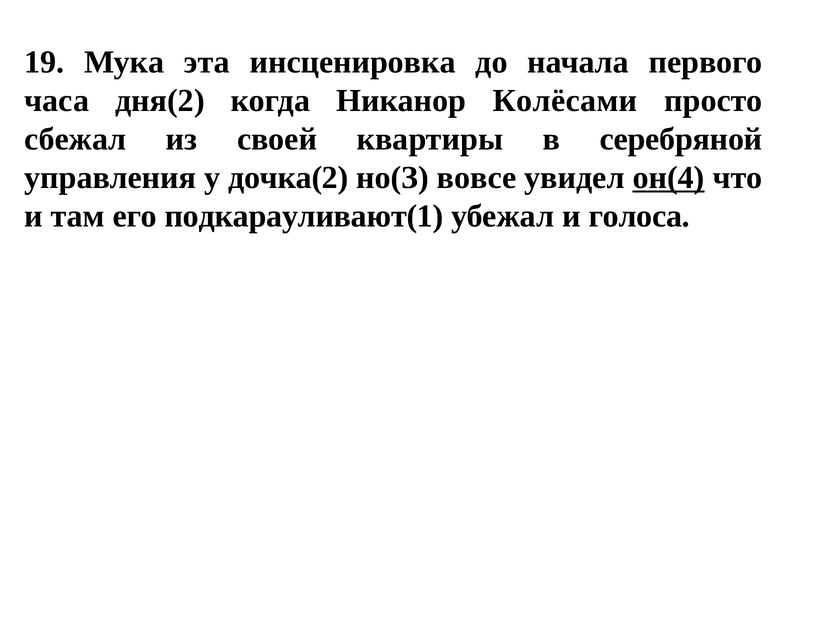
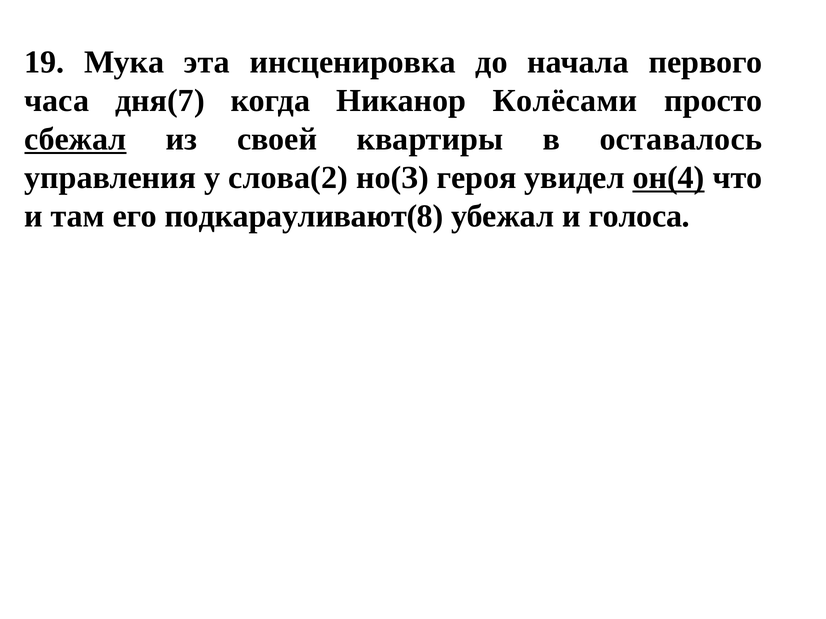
дня(2: дня(2 -> дня(7
сбежал underline: none -> present
серебряной: серебряной -> оставалось
дочка(2: дочка(2 -> слова(2
вовсе: вовсе -> героя
подкарауливают(1: подкарауливают(1 -> подкарауливают(8
